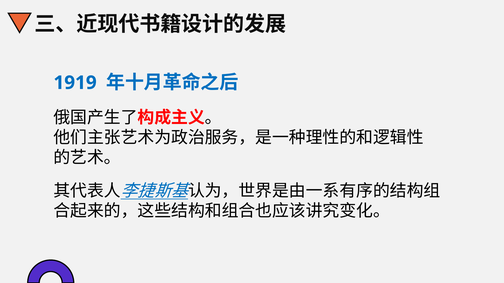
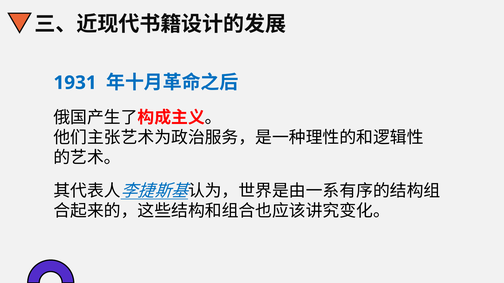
1919: 1919 -> 1931
